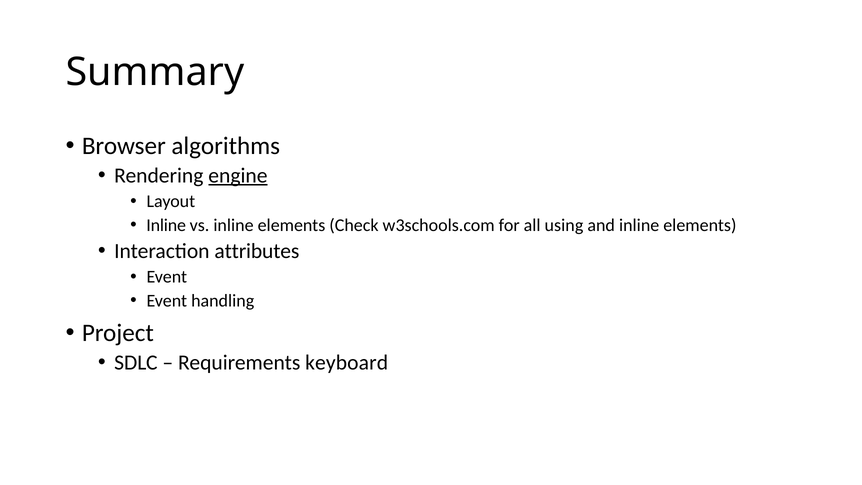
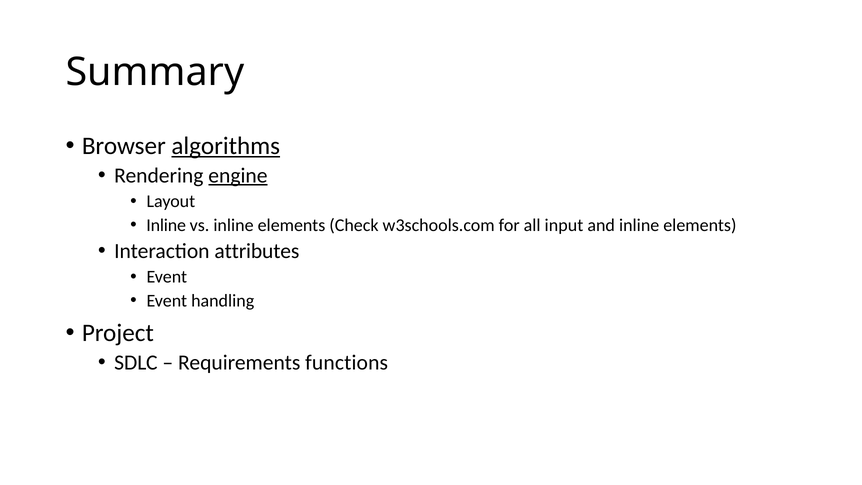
algorithms underline: none -> present
using: using -> input
keyboard: keyboard -> functions
